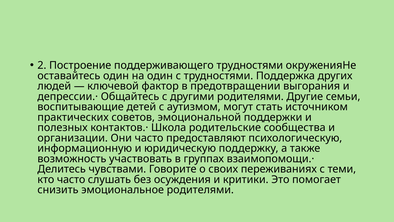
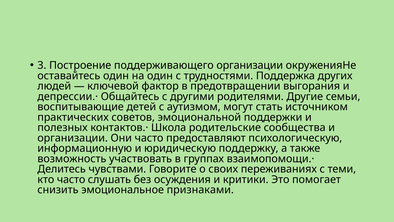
2: 2 -> 3
поддерживающего трудностями: трудностями -> организации
эмоциональное родителями: родителями -> признаками
